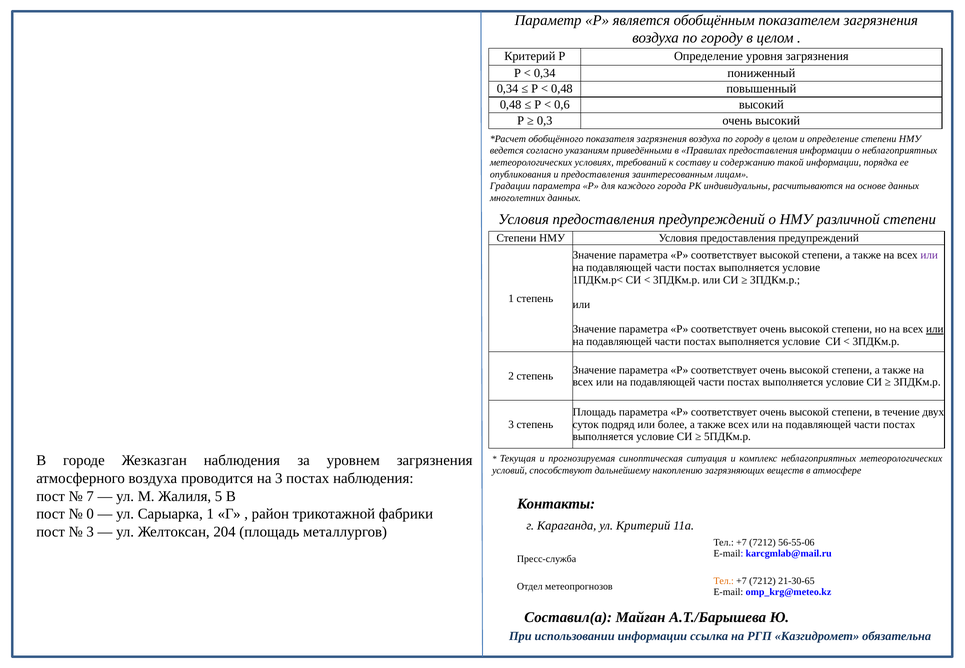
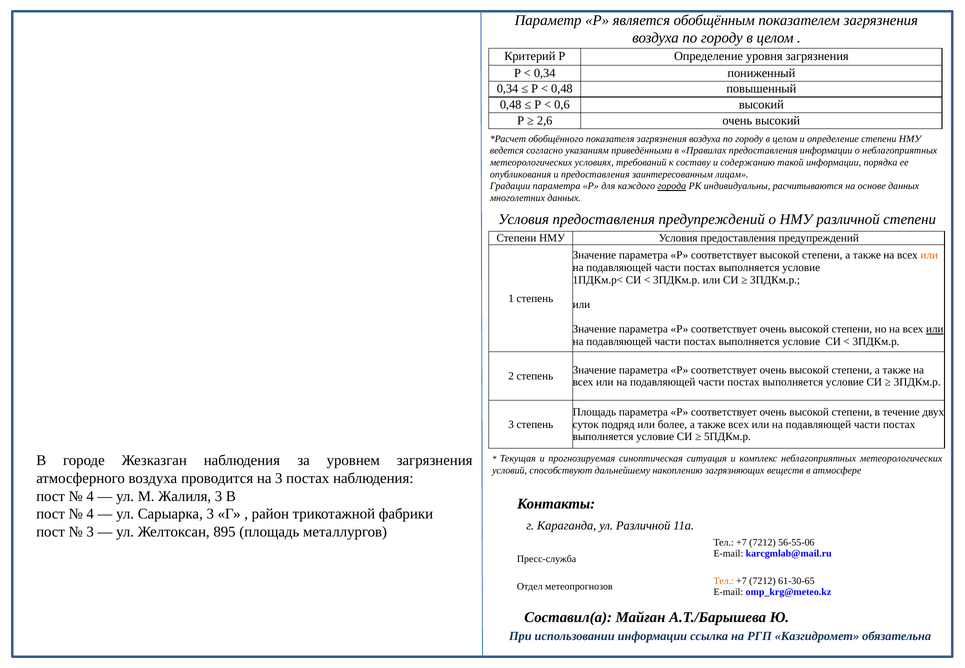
0,3: 0,3 -> 2,6
города underline: none -> present
или at (929, 255) colour: purple -> orange
7 at (90, 496): 7 -> 4
Жалиля 5: 5 -> 3
0 at (90, 514): 0 -> 4
Сарыарка 1: 1 -> 3
ул Критерий: Критерий -> Различной
204: 204 -> 895
21-30-65: 21-30-65 -> 61-30-65
